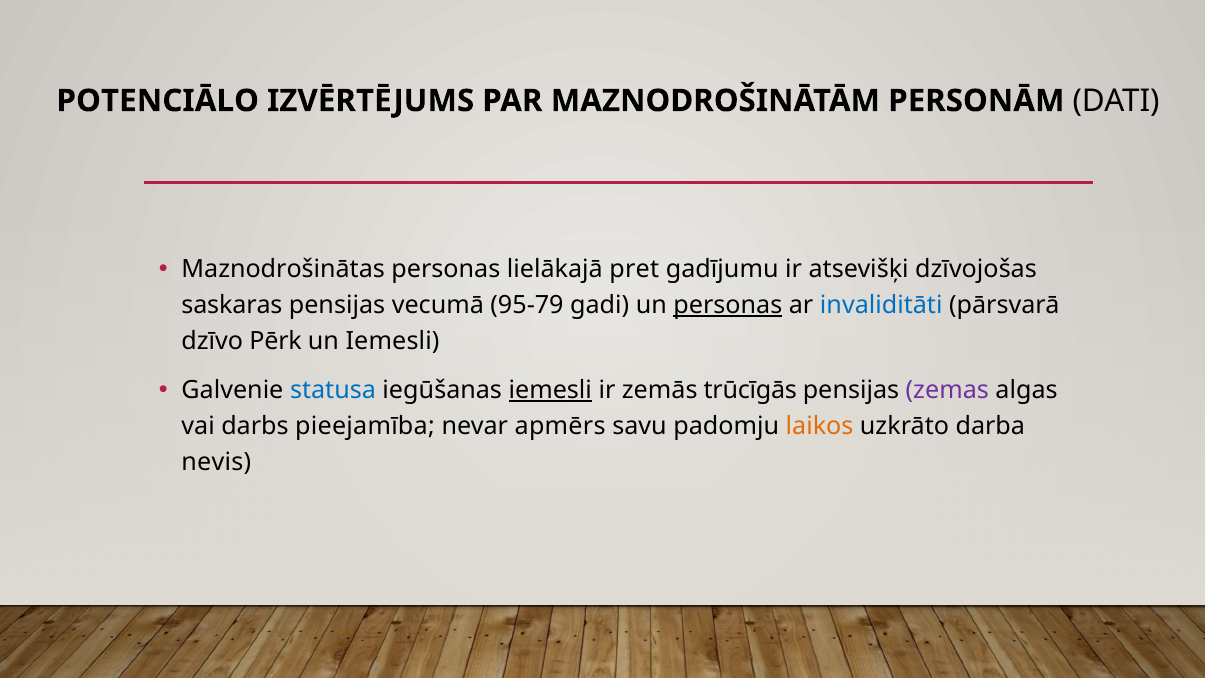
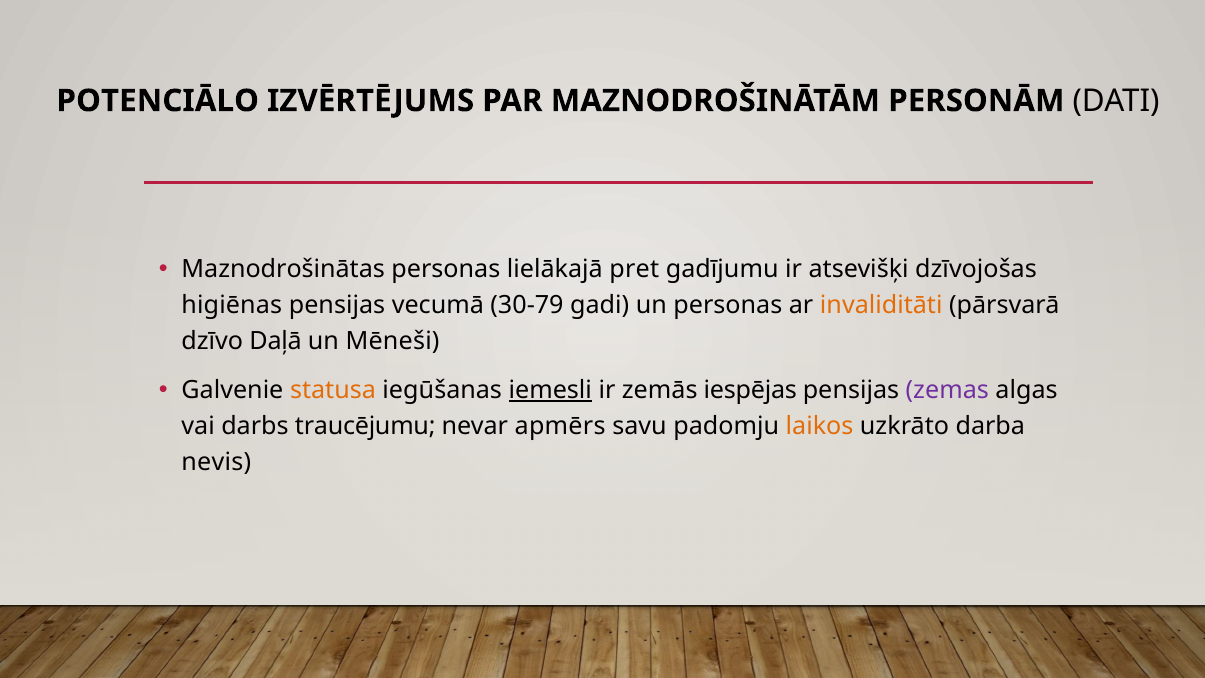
saskaras: saskaras -> higiēnas
95-79: 95-79 -> 30-79
personas at (728, 305) underline: present -> none
invaliditāti colour: blue -> orange
Pērk: Pērk -> Daļā
un Iemesli: Iemesli -> Mēneši
statusa colour: blue -> orange
trūcīgās: trūcīgās -> iespējas
pieejamība: pieejamība -> traucējumu
